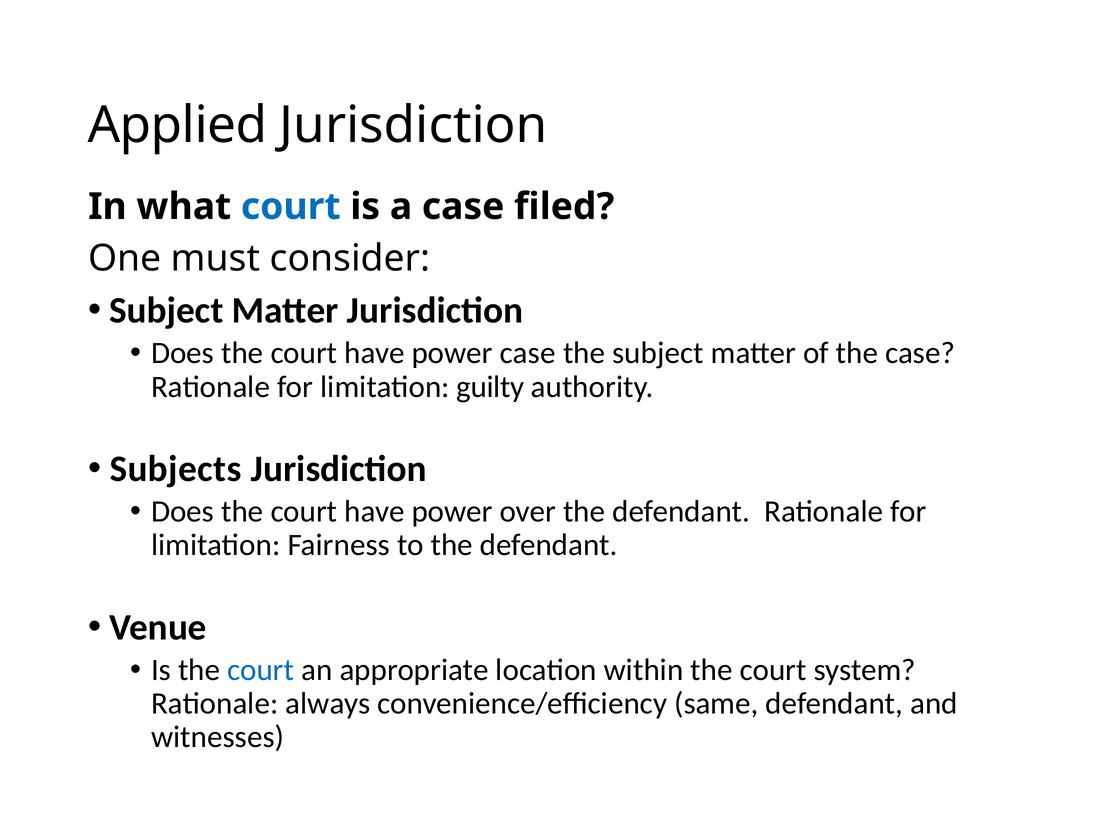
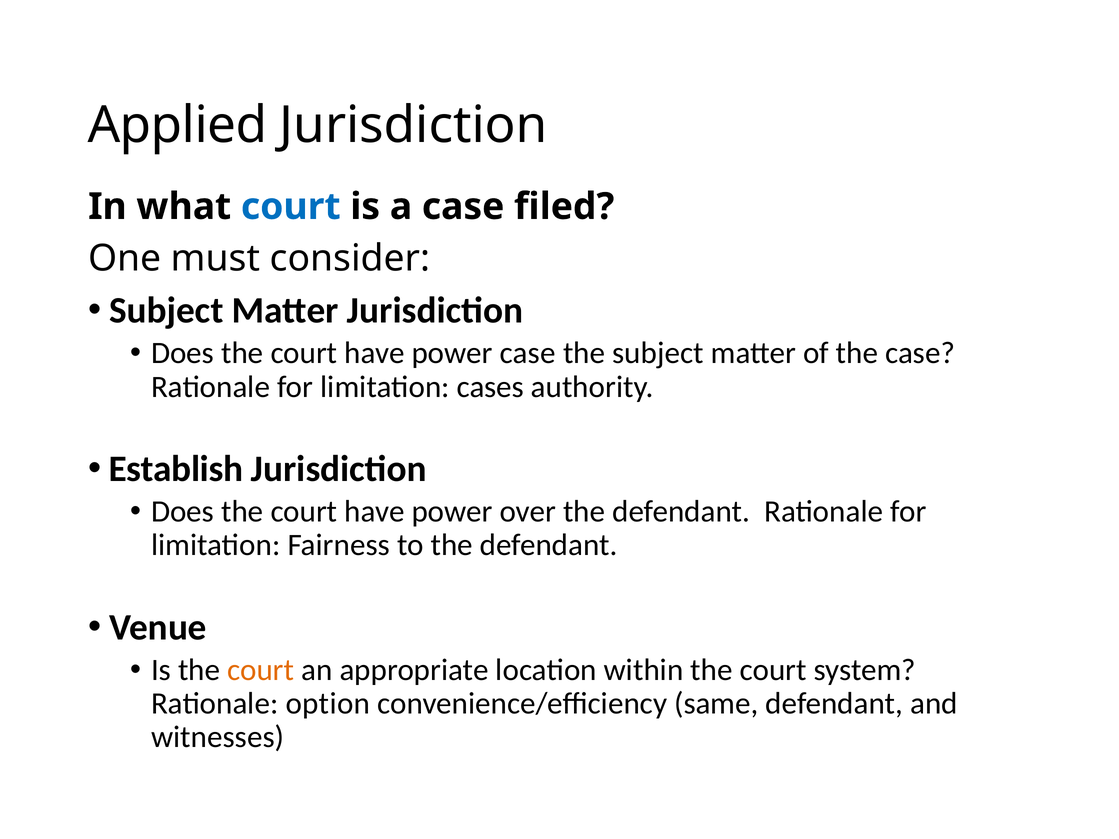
guilty: guilty -> cases
Subjects: Subjects -> Establish
court at (261, 670) colour: blue -> orange
always: always -> option
